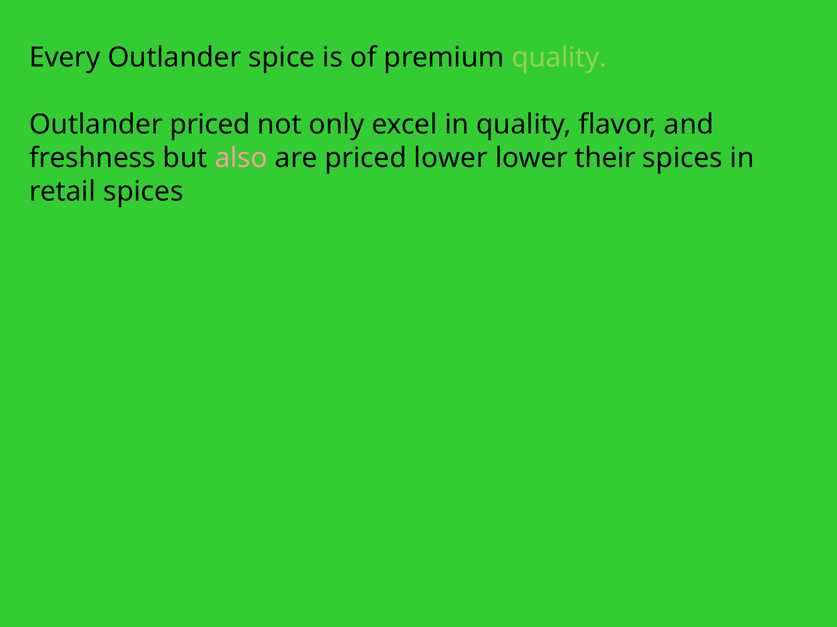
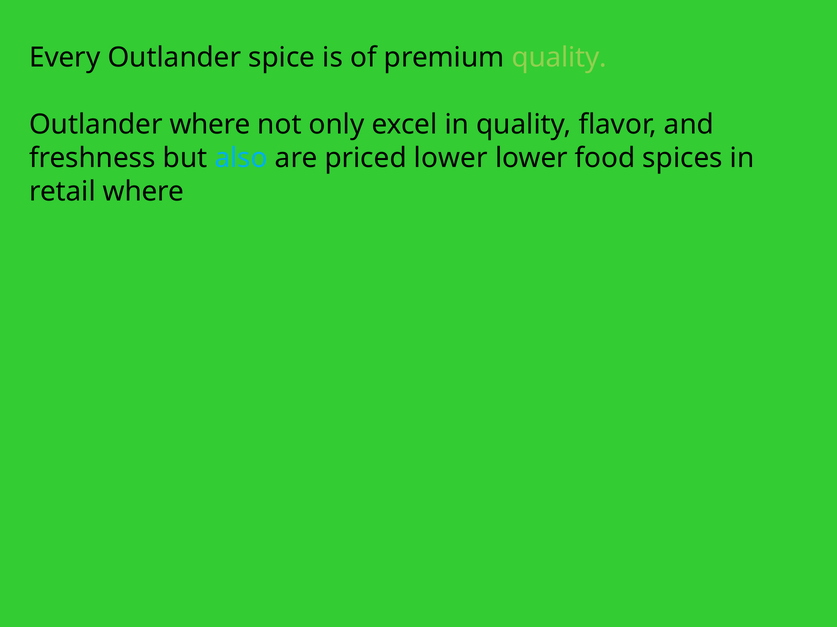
Outlander priced: priced -> where
also colour: pink -> light blue
their: their -> food
retail spices: spices -> where
